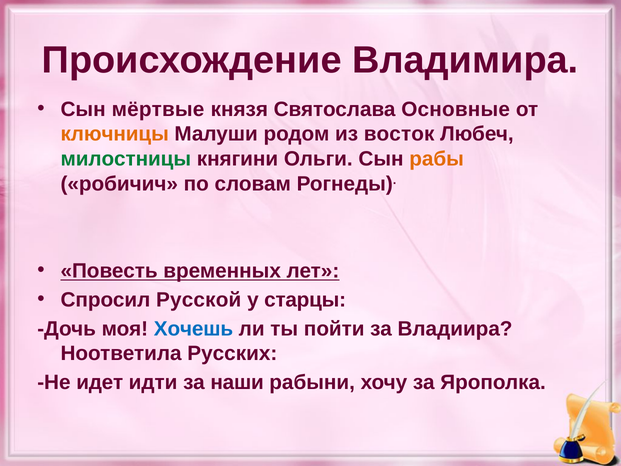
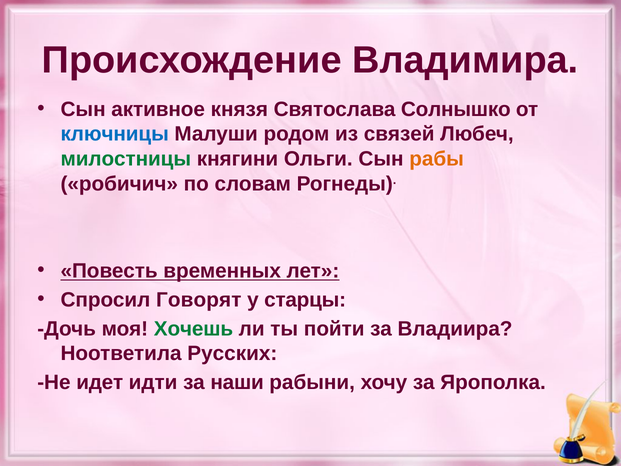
мёртвые: мёртвые -> активное
Основные: Основные -> Солнышко
ключницы colour: orange -> blue
восток: восток -> связей
Русской: Русской -> Говорят
Хочешь colour: blue -> green
